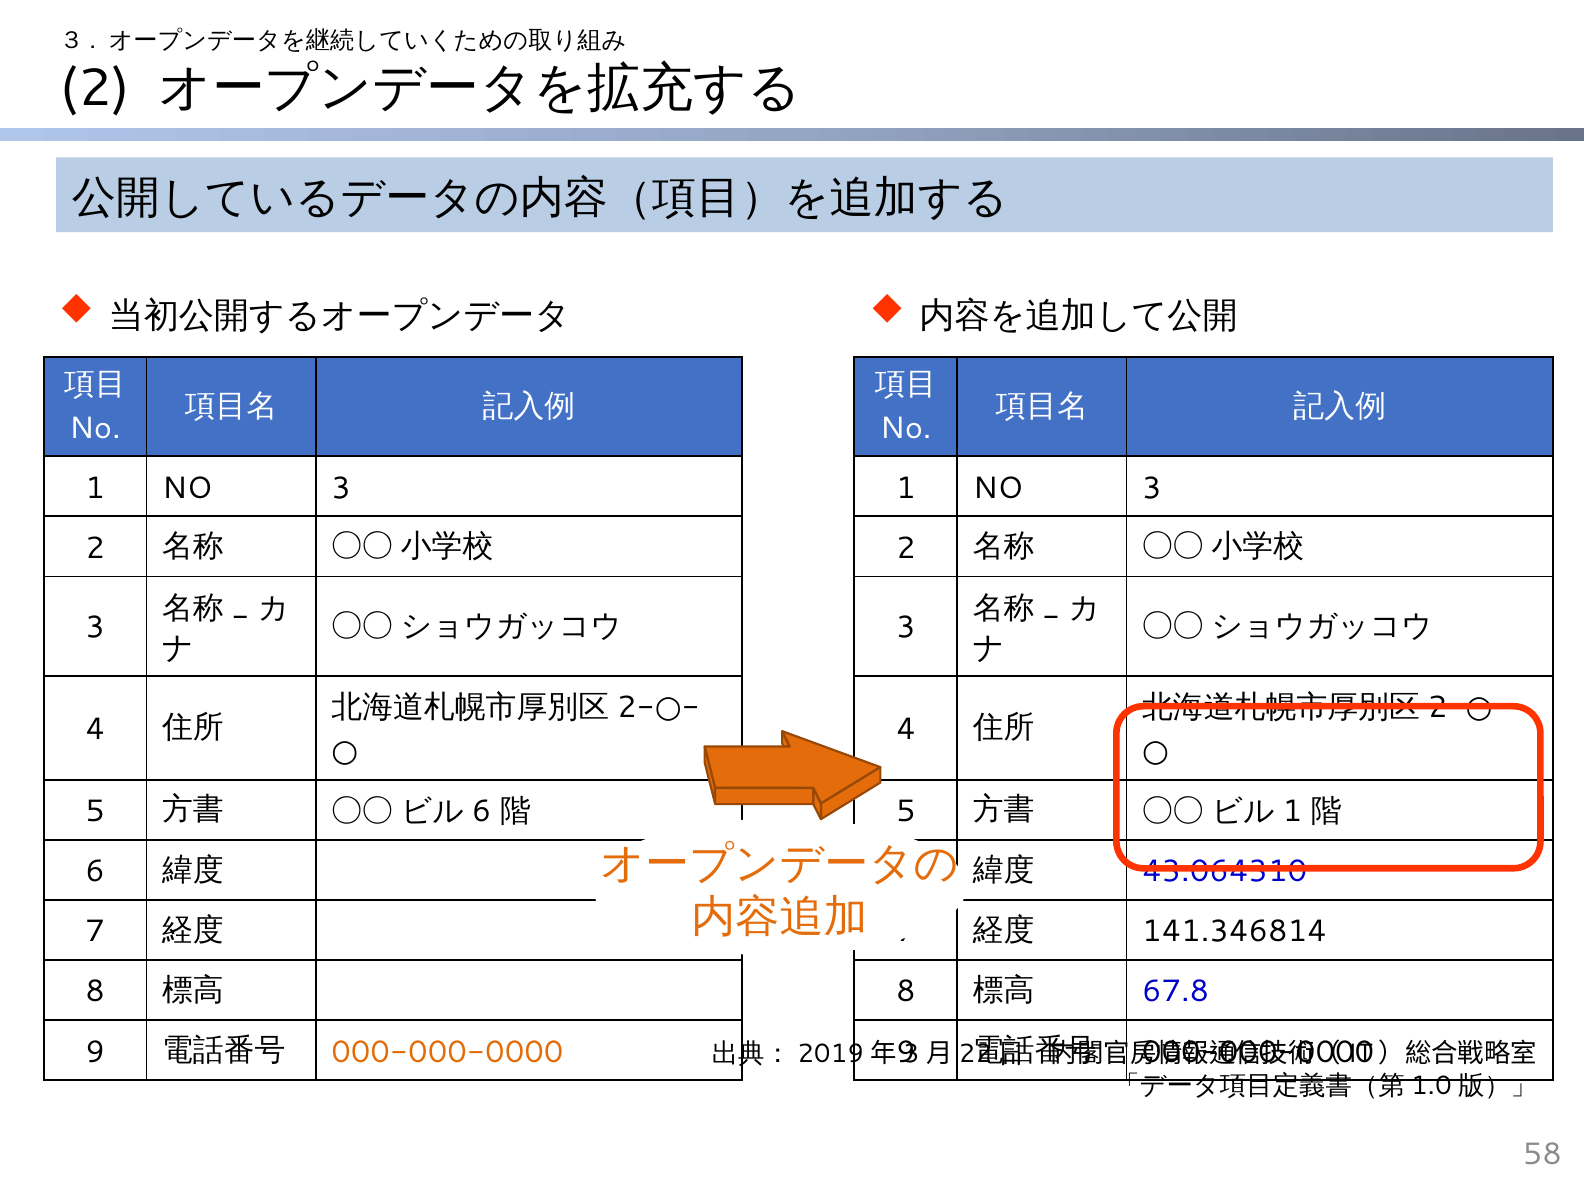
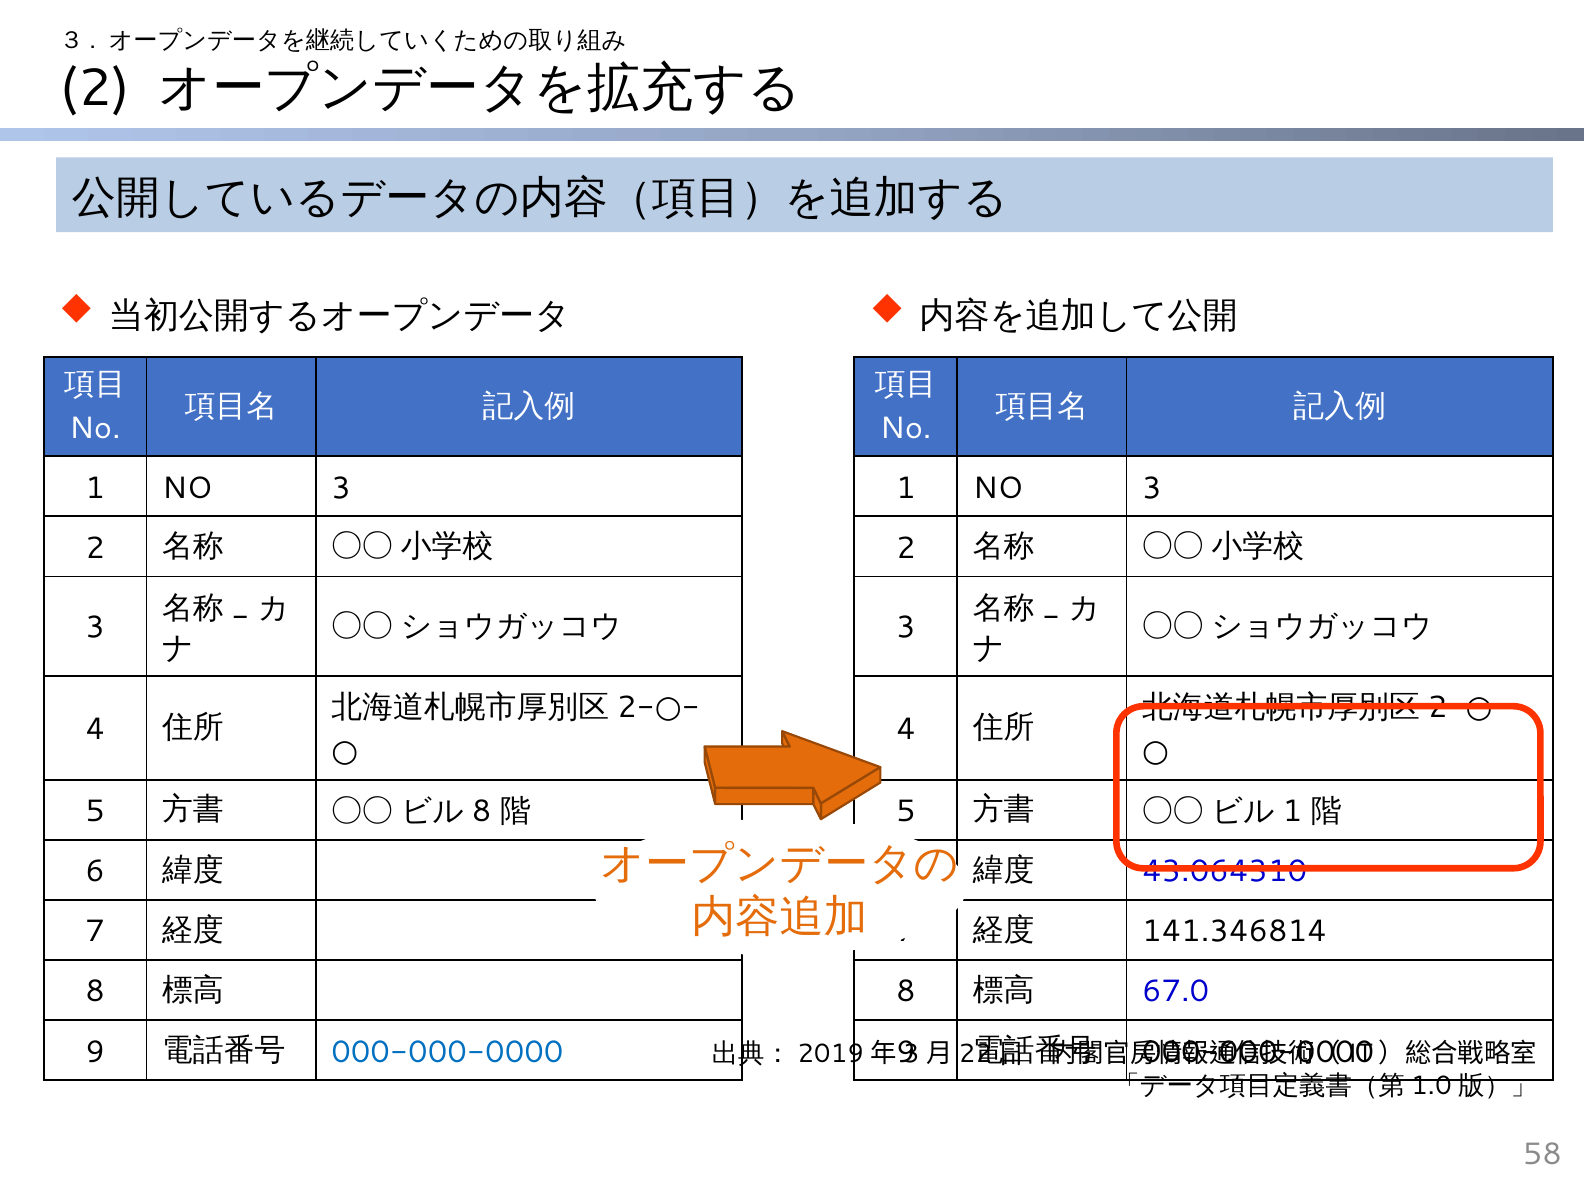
6 at (482, 811): 6 -> 8
67.8: 67.8 -> 67.0
000-000-0000 at (447, 1052) colour: orange -> blue
